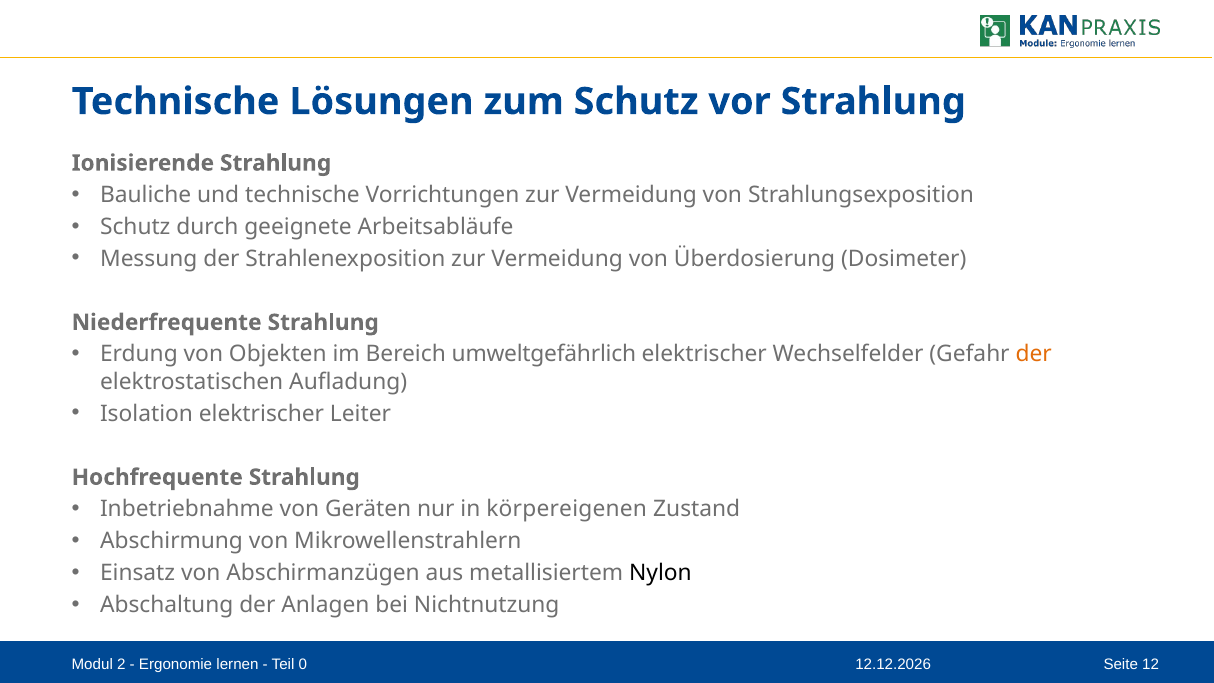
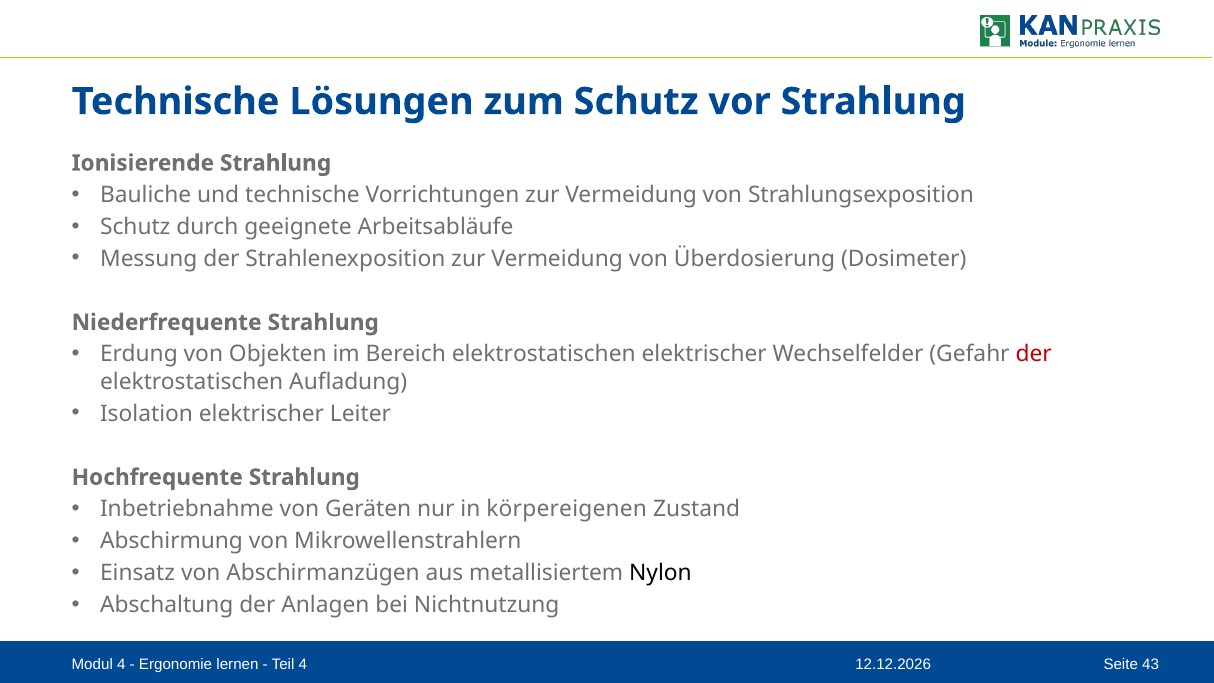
Bereich umweltgefährlich: umweltgefährlich -> elektrostatischen
der at (1034, 354) colour: orange -> red
Modul 2: 2 -> 4
Teil 0: 0 -> 4
12: 12 -> 43
